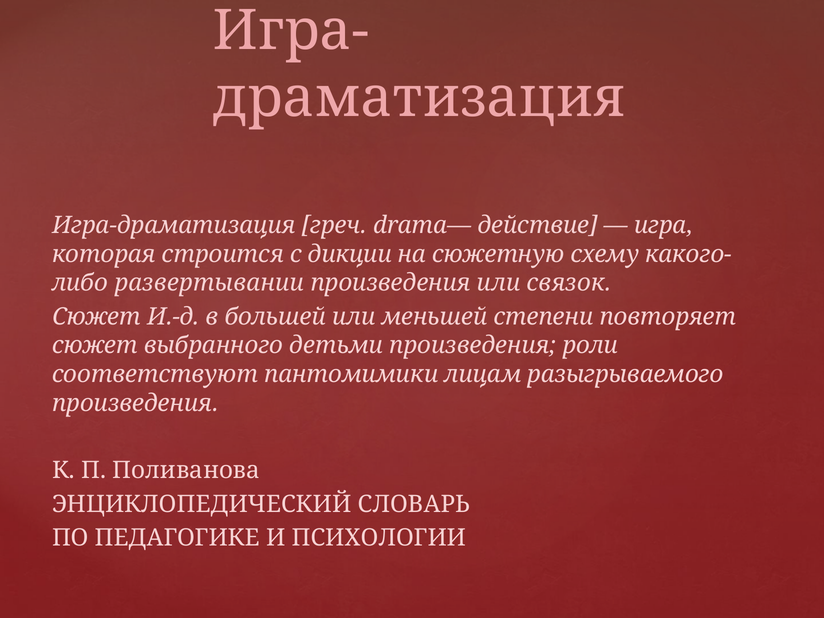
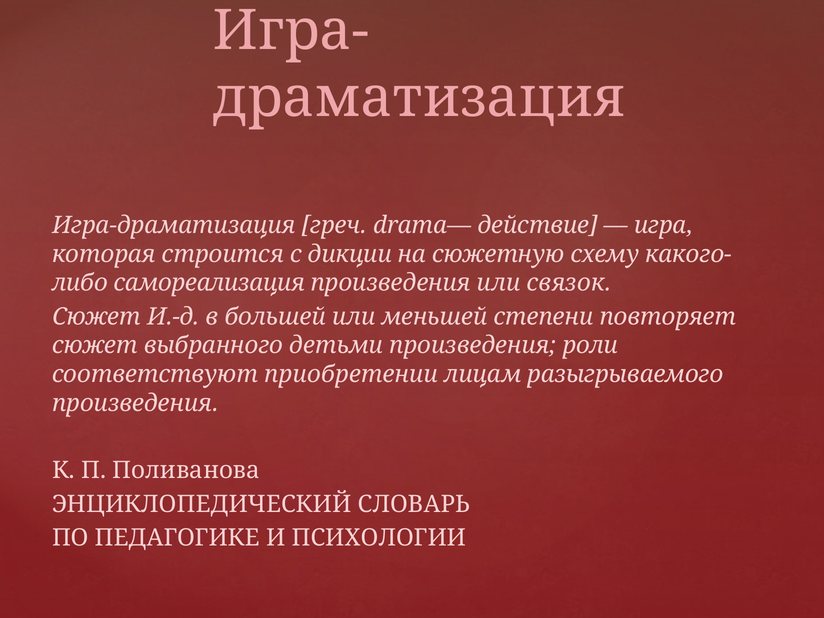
развертывании: развертывании -> самореализация
пантомимики: пантомимики -> приобретении
